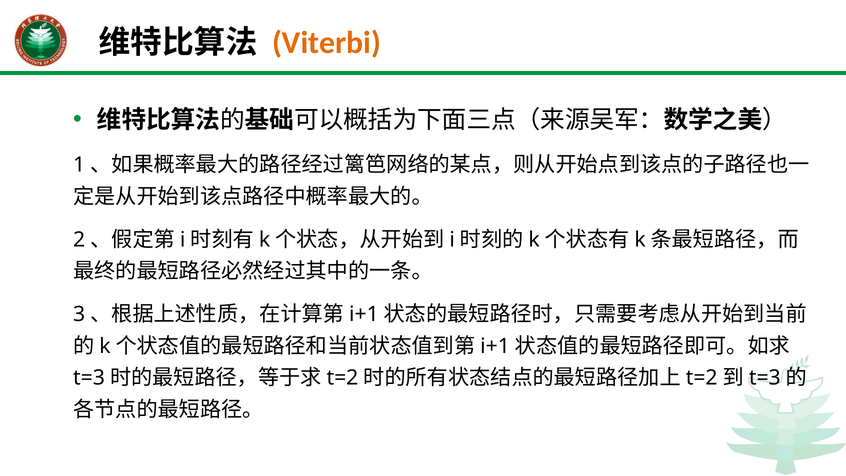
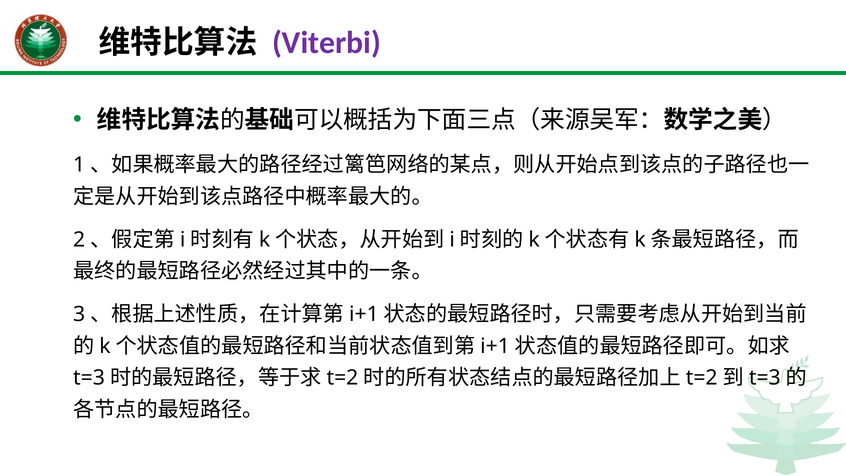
Viterbi colour: orange -> purple
